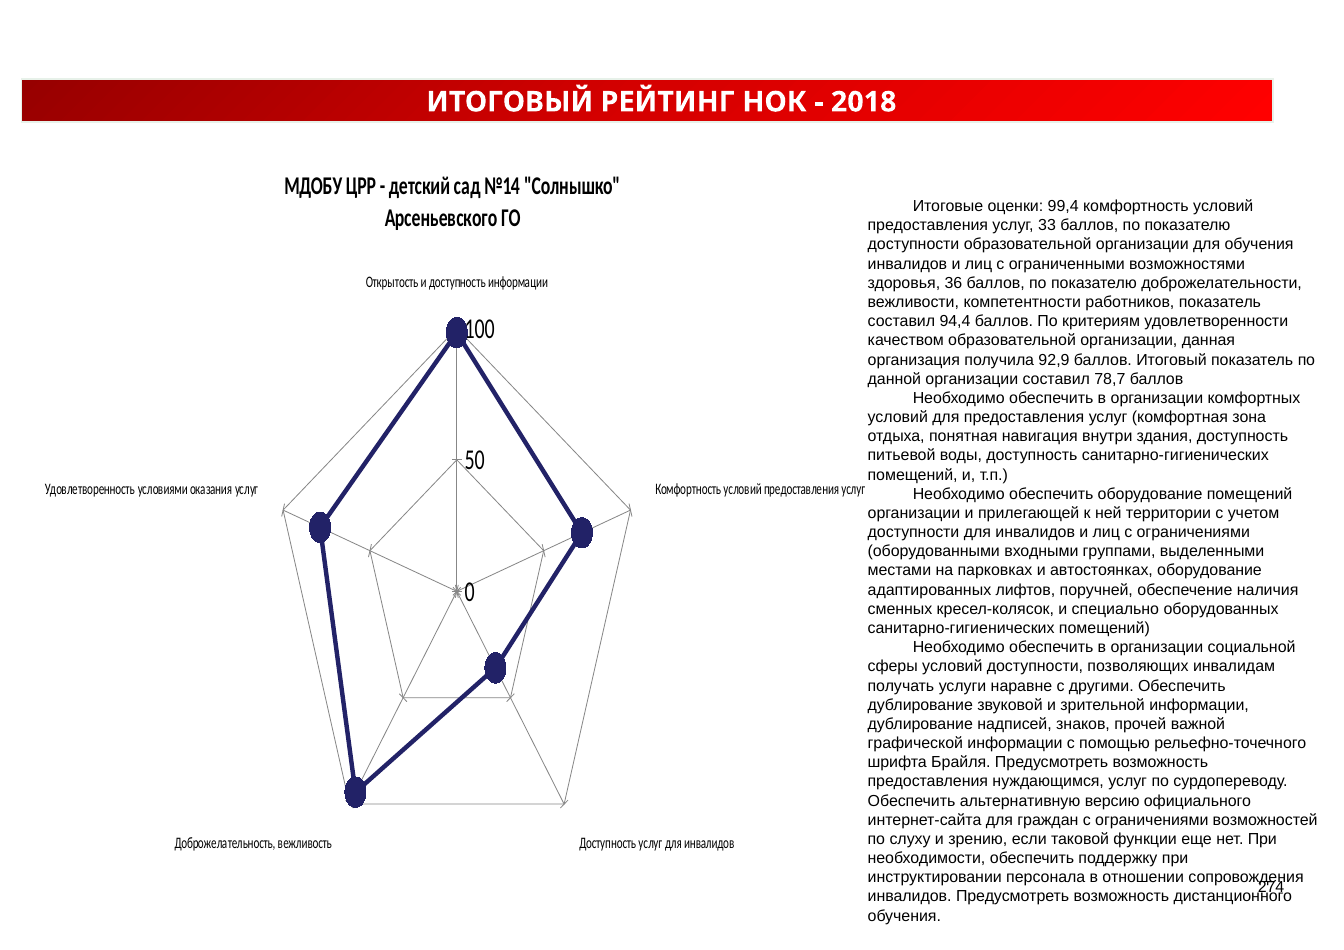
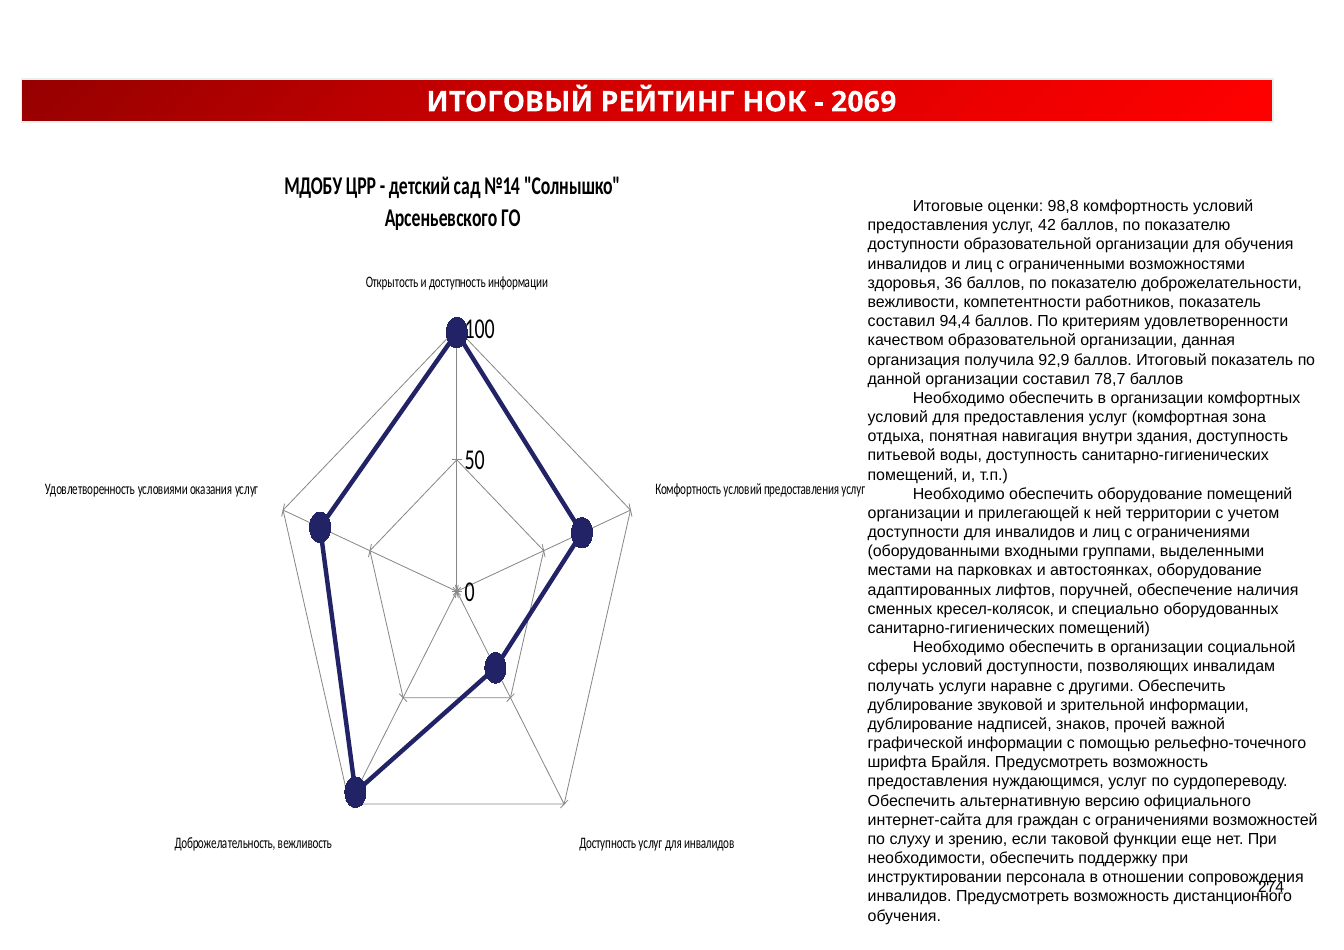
2018: 2018 -> 2069
99,4: 99,4 -> 98,8
33: 33 -> 42
